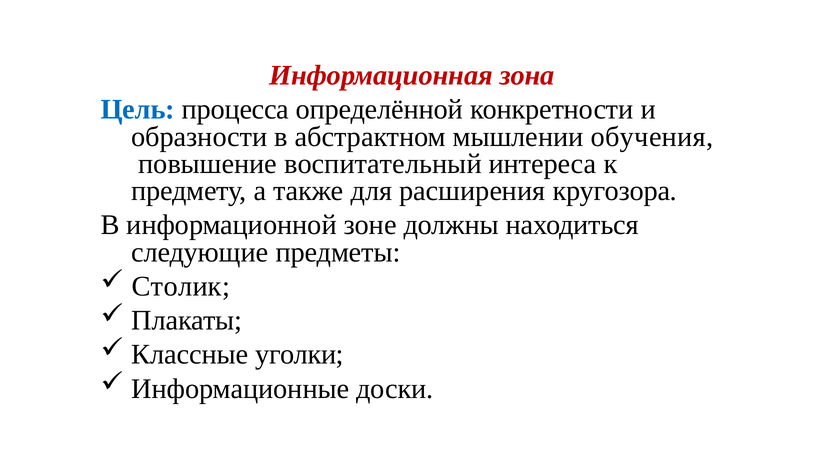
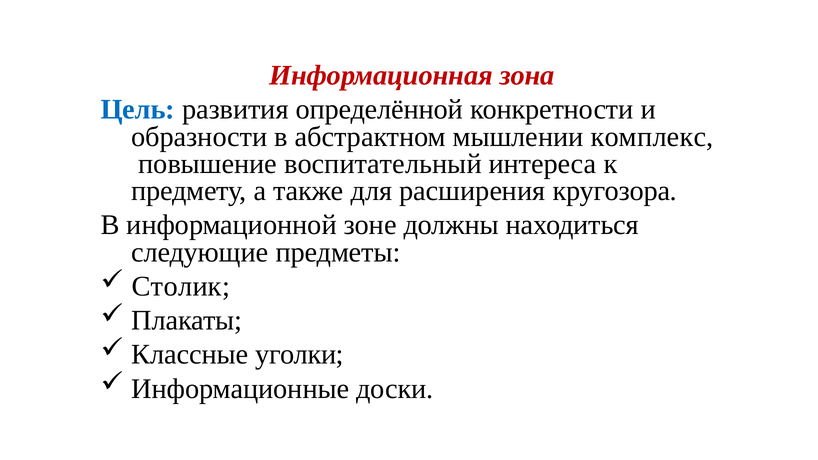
процесса: процесса -> развития
обучения: обучения -> комплекс
